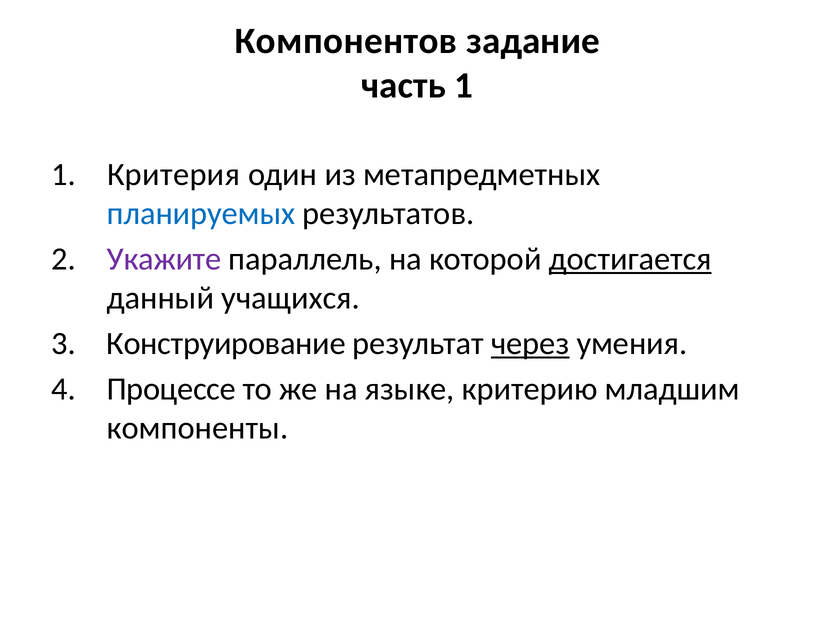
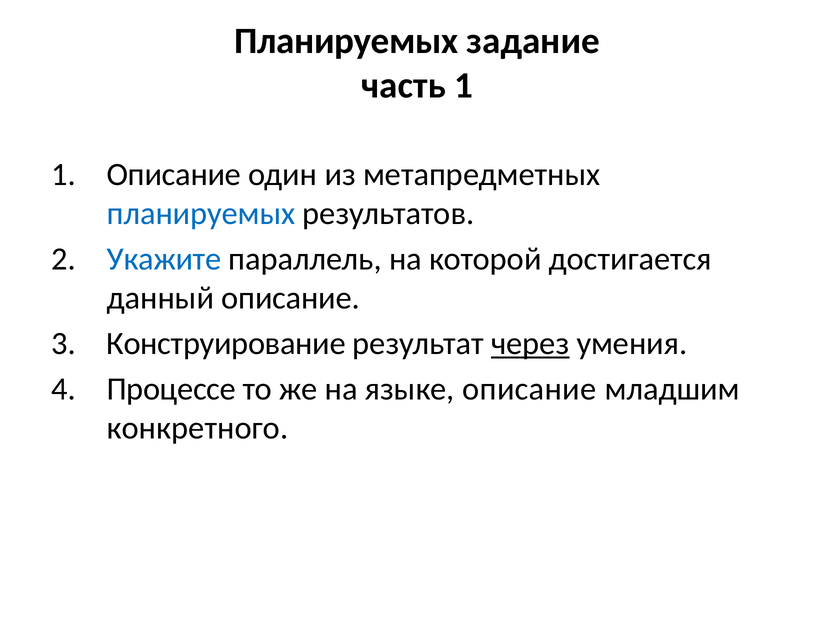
Компонентов at (346, 41): Компонентов -> Планируемых
1 Критерия: Критерия -> Описание
Укажите colour: purple -> blue
достигается underline: present -> none
данный учащихся: учащихся -> описание
языке критерию: критерию -> описание
компоненты: компоненты -> конкретного
